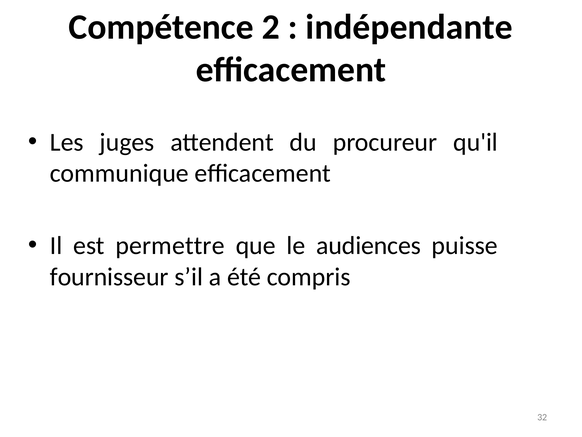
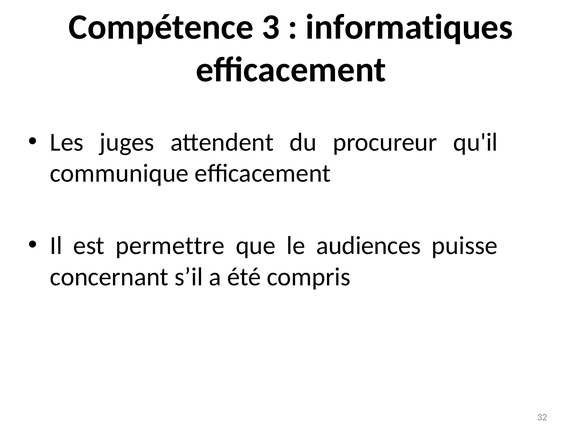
2: 2 -> 3
indépendante: indépendante -> informatiques
fournisseur: fournisseur -> concernant
